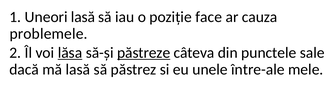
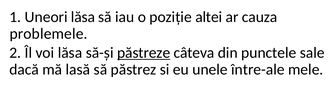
Uneori lasă: lasă -> lăsa
face: face -> altei
lăsa at (70, 53) underline: present -> none
